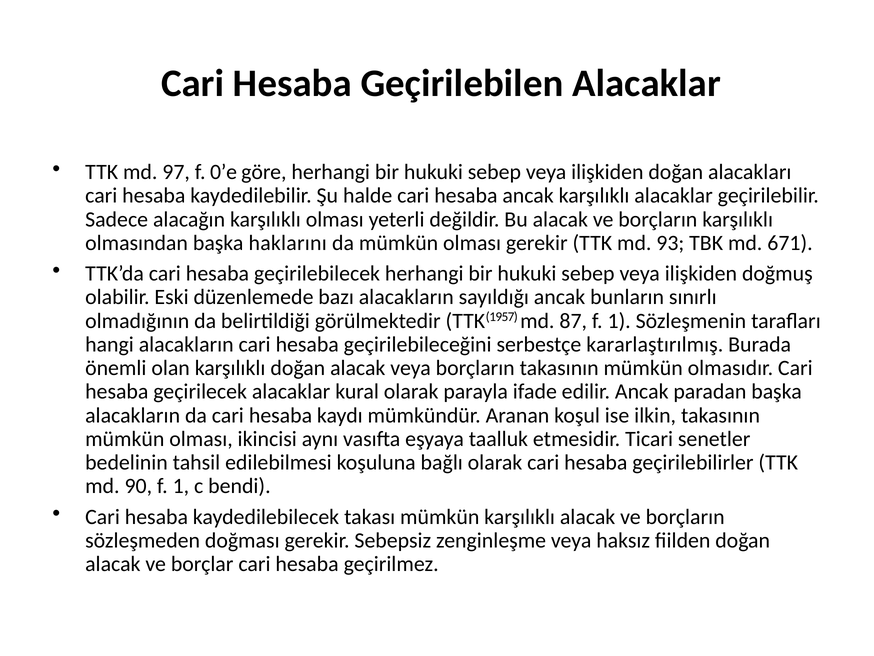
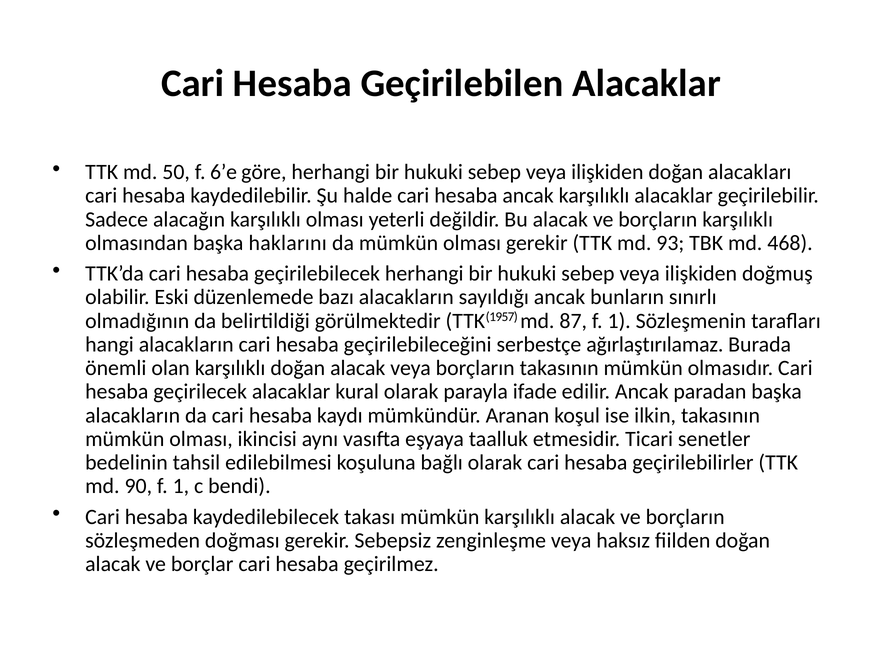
97: 97 -> 50
0’e: 0’e -> 6’e
671: 671 -> 468
kararlaştırılmış: kararlaştırılmış -> ağırlaştırılamaz
